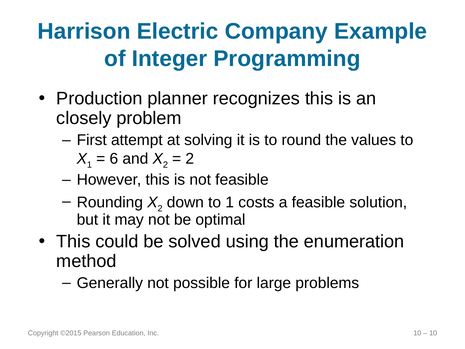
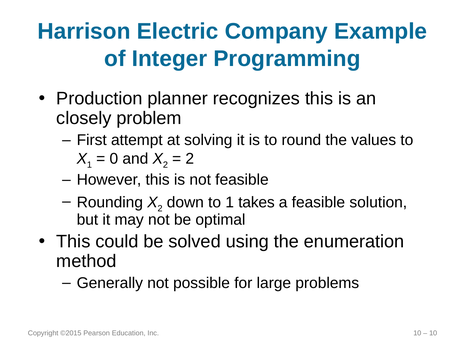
6: 6 -> 0
costs: costs -> takes
